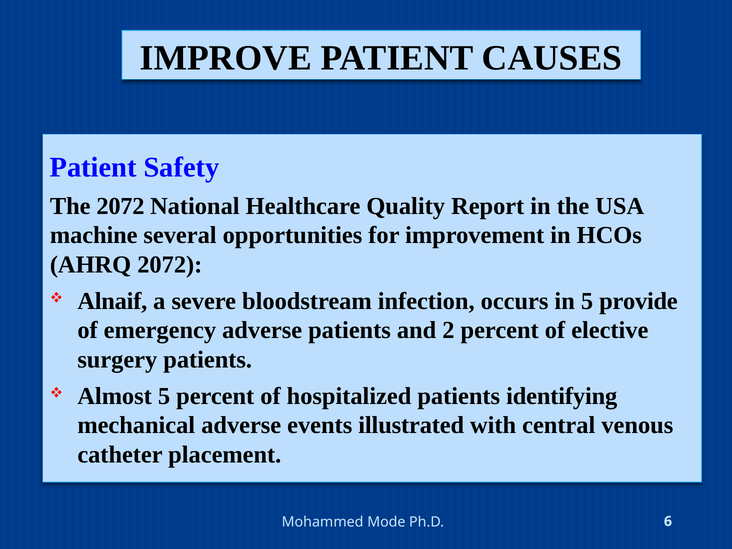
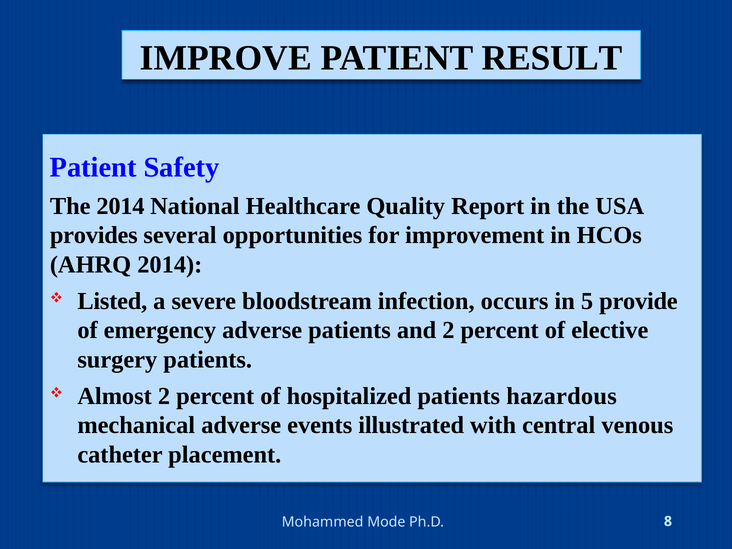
CAUSES: CAUSES -> RESULT
The 2072: 2072 -> 2014
machine: machine -> provides
AHRQ 2072: 2072 -> 2014
Alnaif: Alnaif -> Listed
Almost 5: 5 -> 2
identifying: identifying -> hazardous
6: 6 -> 8
